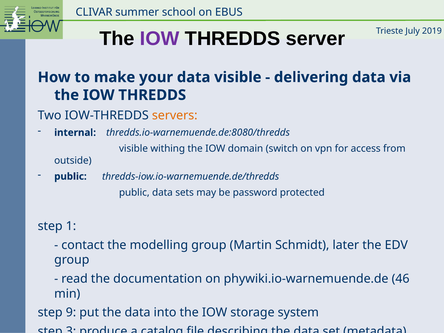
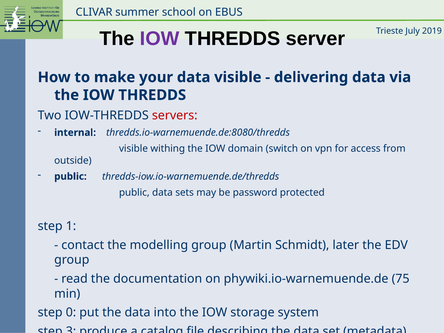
servers colour: orange -> red
46: 46 -> 75
9: 9 -> 0
